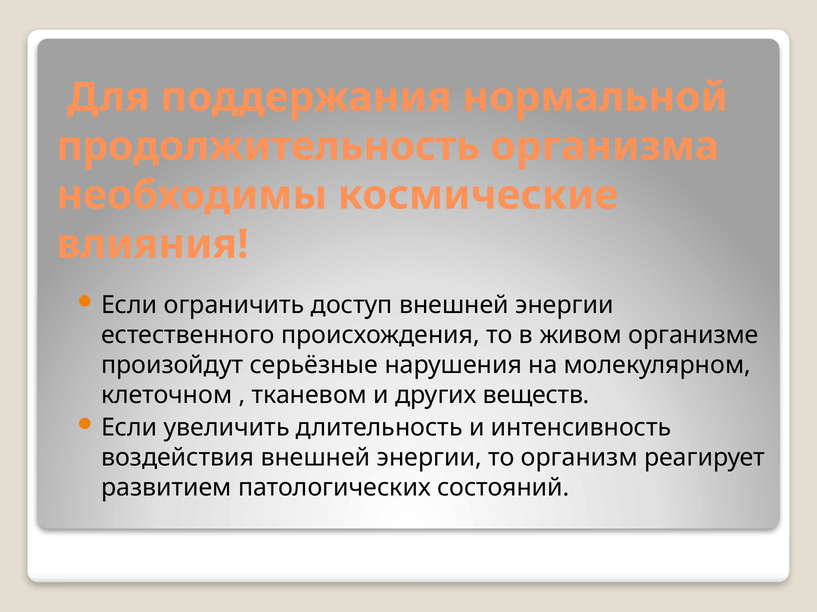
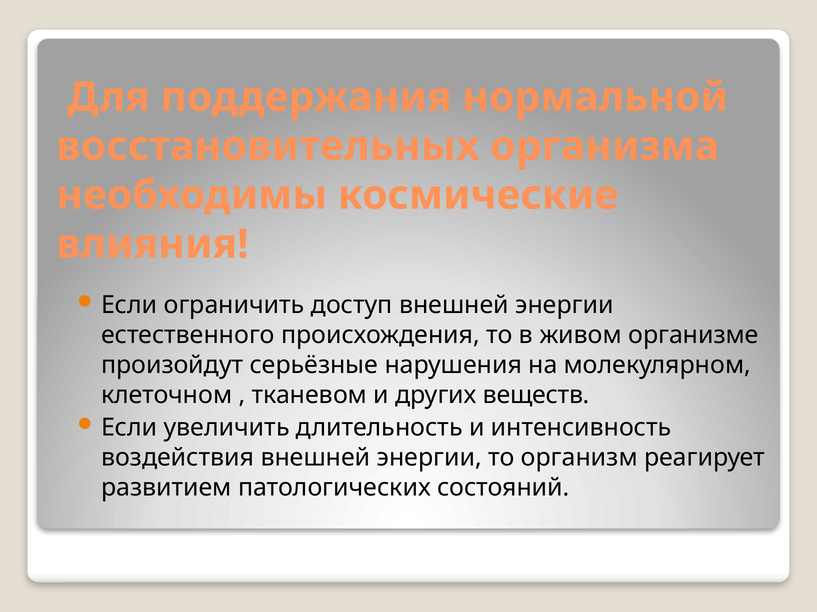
продолжительность: продолжительность -> восстановительных
